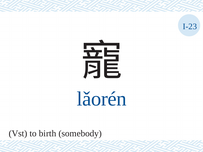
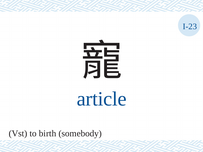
lǎorén: lǎorén -> article
